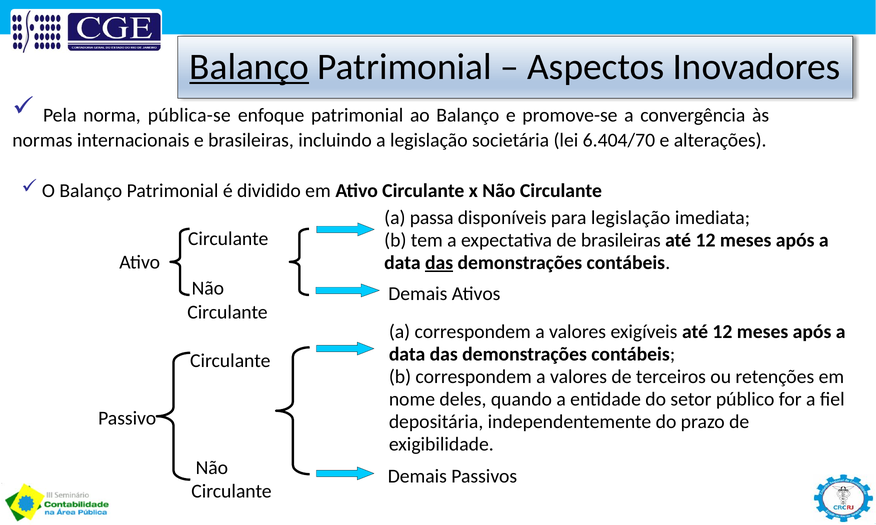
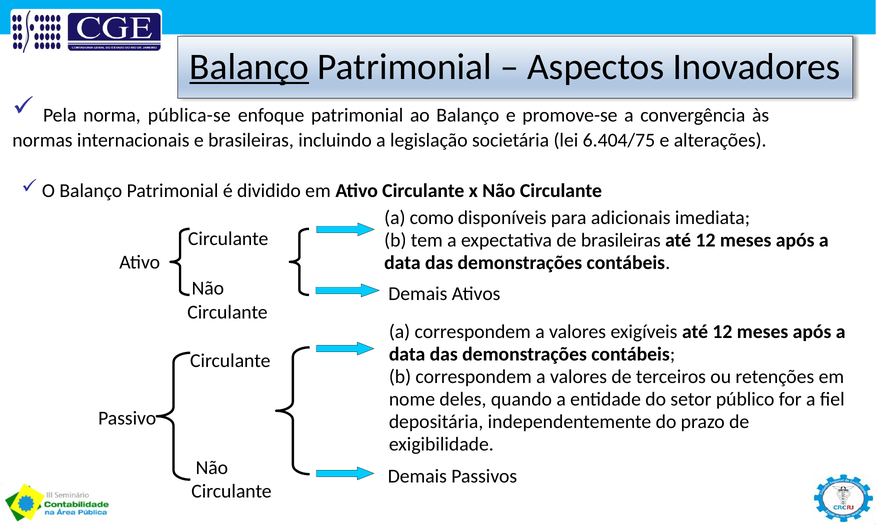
6.404/70: 6.404/70 -> 6.404/75
passa: passa -> como
para legislação: legislação -> adicionais
das at (439, 263) underline: present -> none
